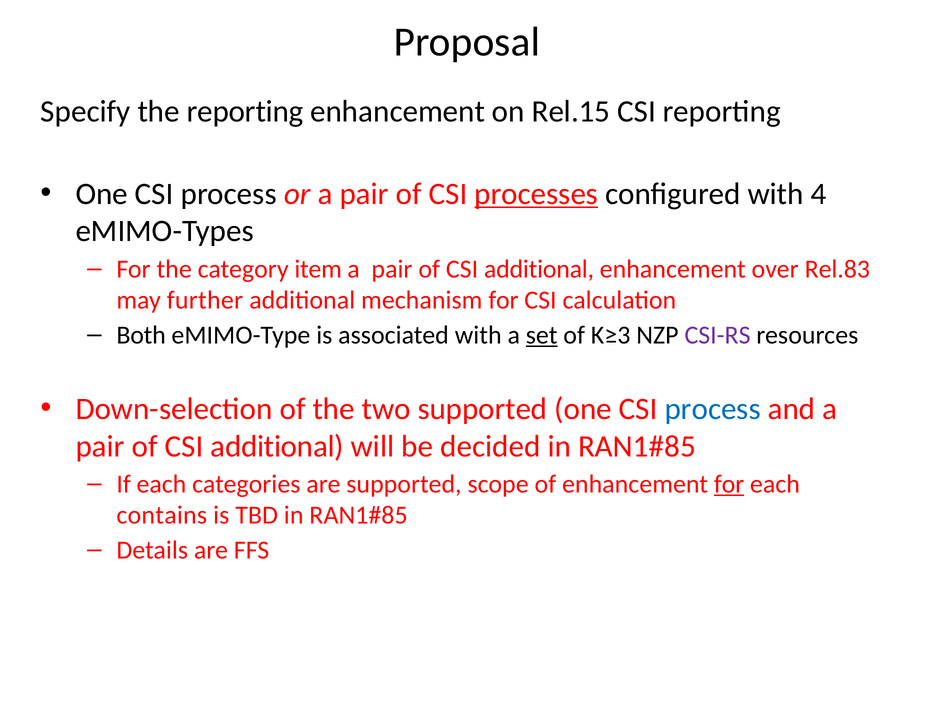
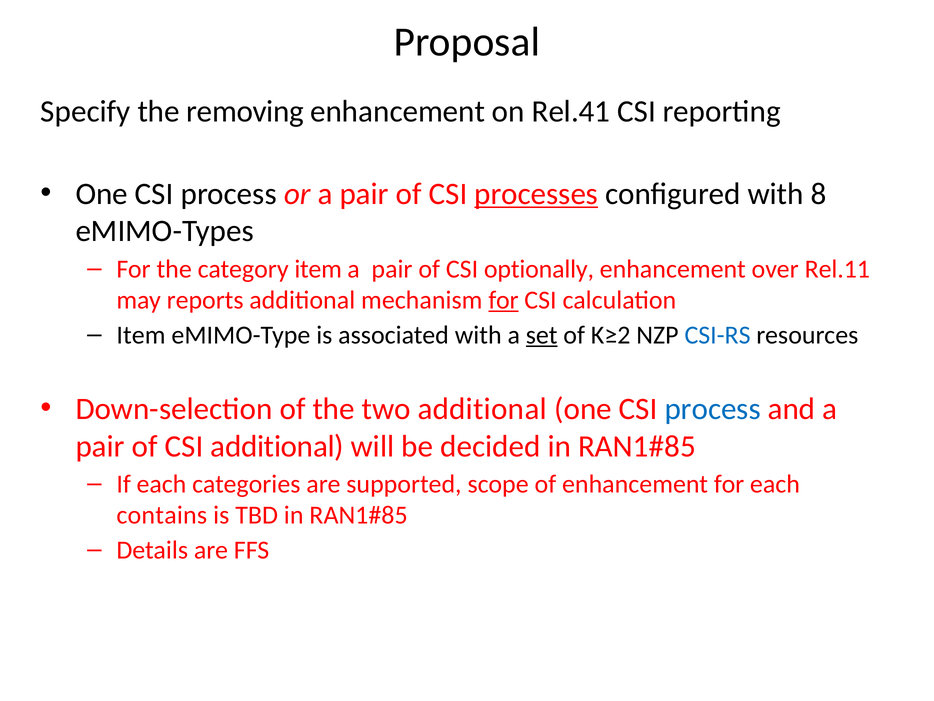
the reporting: reporting -> removing
Rel.15: Rel.15 -> Rel.41
4: 4 -> 8
additional at (539, 269): additional -> optionally
Rel.83: Rel.83 -> Rel.11
further: further -> reports
for at (504, 300) underline: none -> present
Both at (141, 335): Both -> Item
K≥3: K≥3 -> K≥2
CSI-RS colour: purple -> blue
two supported: supported -> additional
for at (729, 484) underline: present -> none
